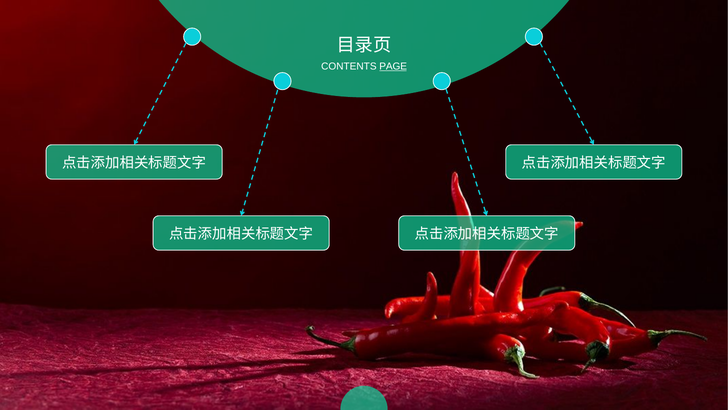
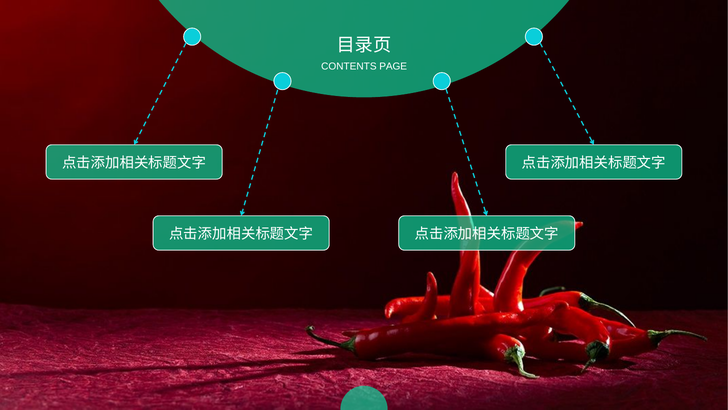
PAGE underline: present -> none
